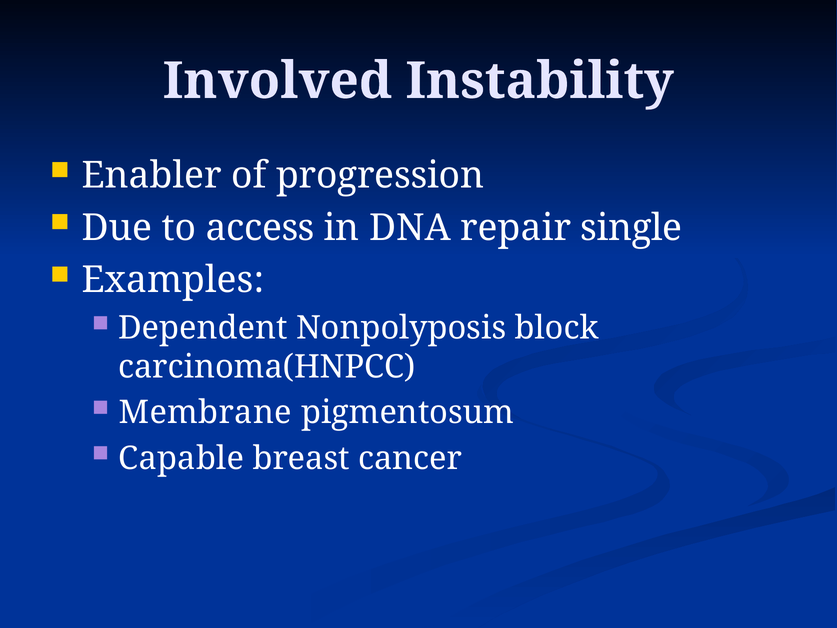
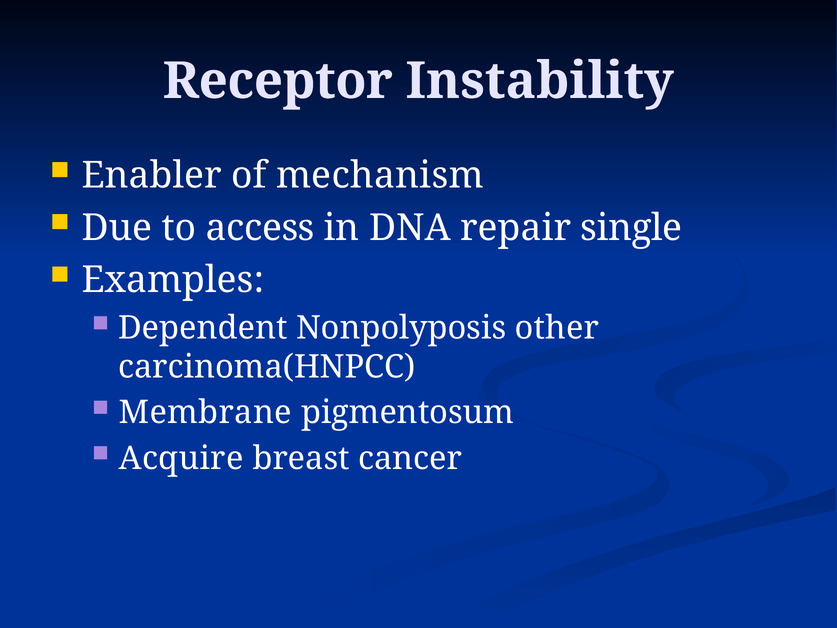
Involved: Involved -> Receptor
progression: progression -> mechanism
block: block -> other
Capable: Capable -> Acquire
